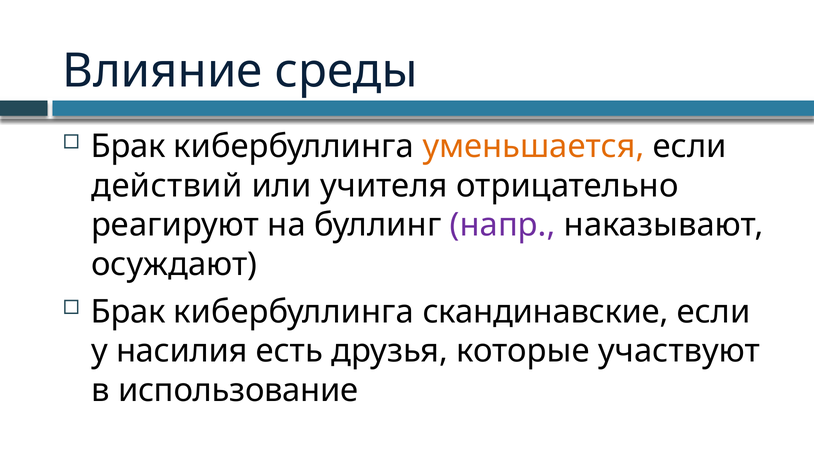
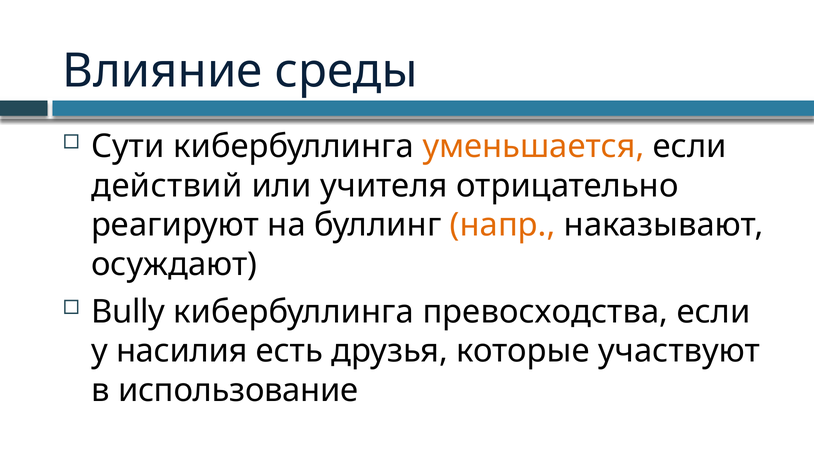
Брак at (128, 146): Брак -> Сути
напр colour: purple -> orange
Брак at (128, 312): Брак -> Bully
скандинавские: скандинавские -> превосходства
